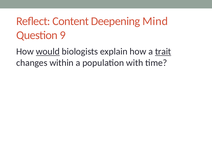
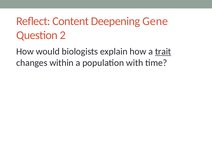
Mind: Mind -> Gene
9: 9 -> 2
would underline: present -> none
